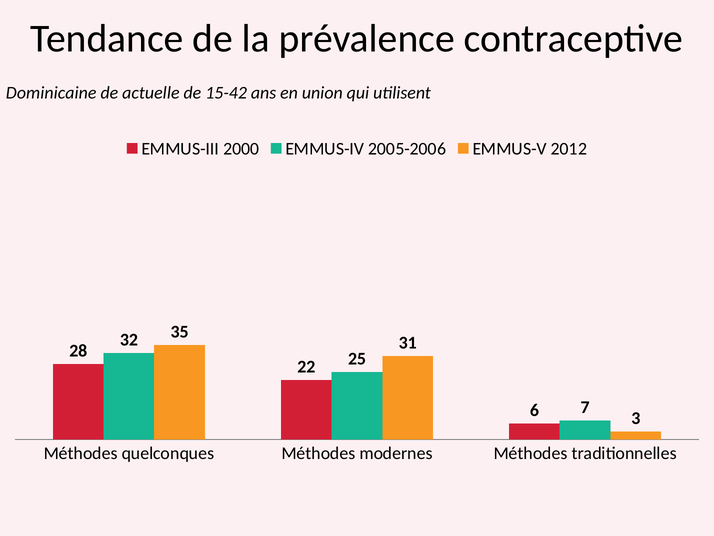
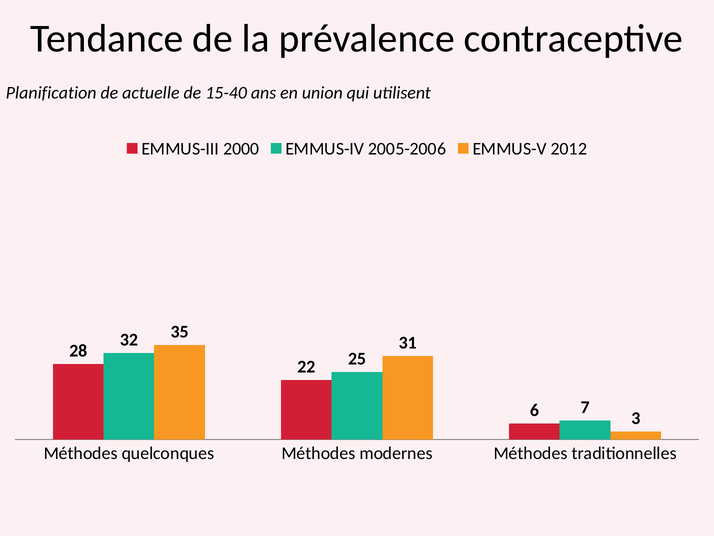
Dominicaine: Dominicaine -> Planification
15-42: 15-42 -> 15-40
